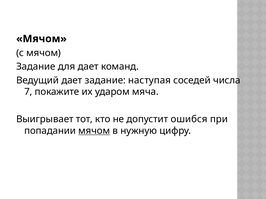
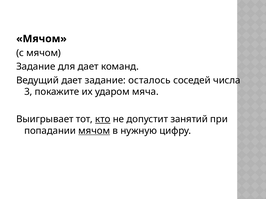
наступая: наступая -> осталось
7: 7 -> 3
кто underline: none -> present
ошибся: ошибся -> занятий
